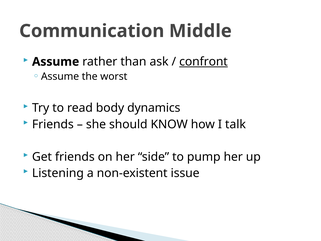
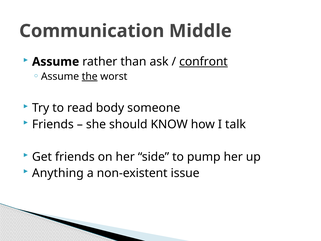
the underline: none -> present
dynamics: dynamics -> someone
Listening: Listening -> Anything
